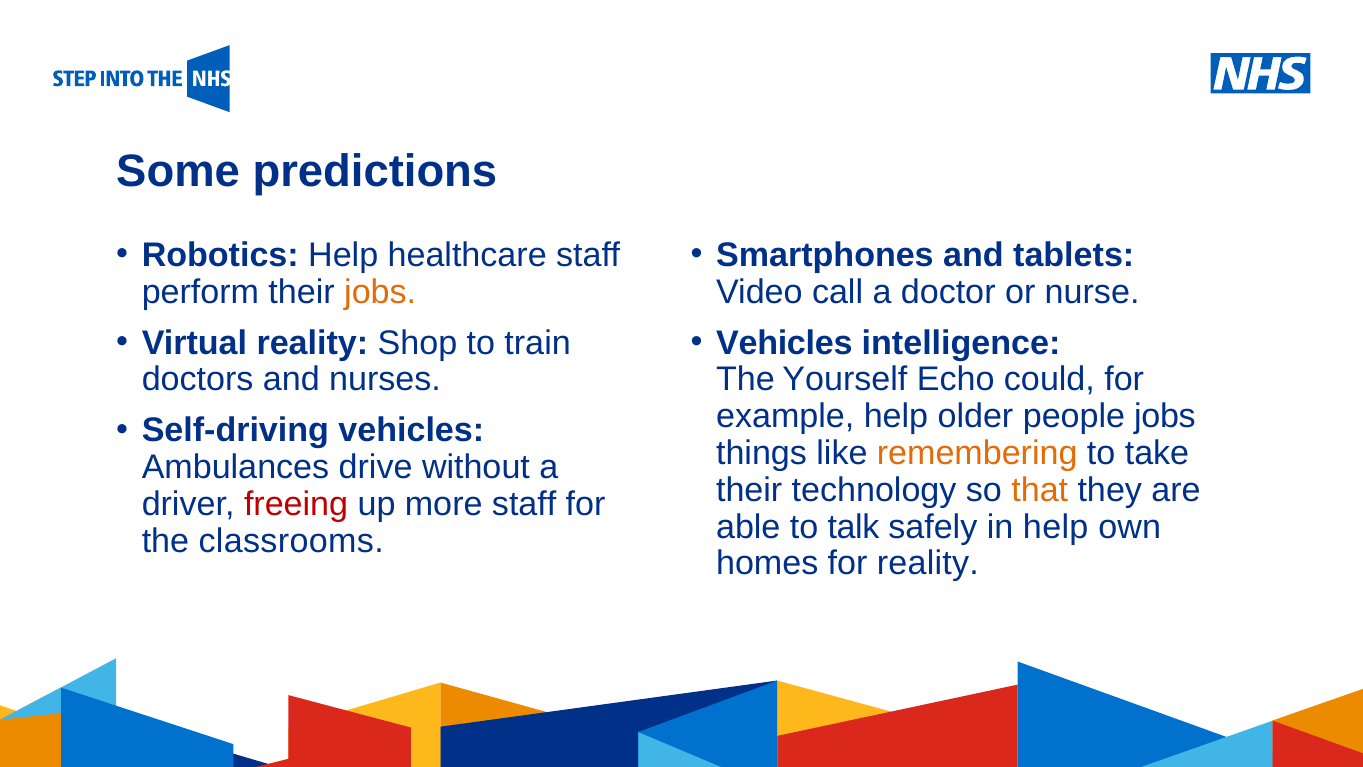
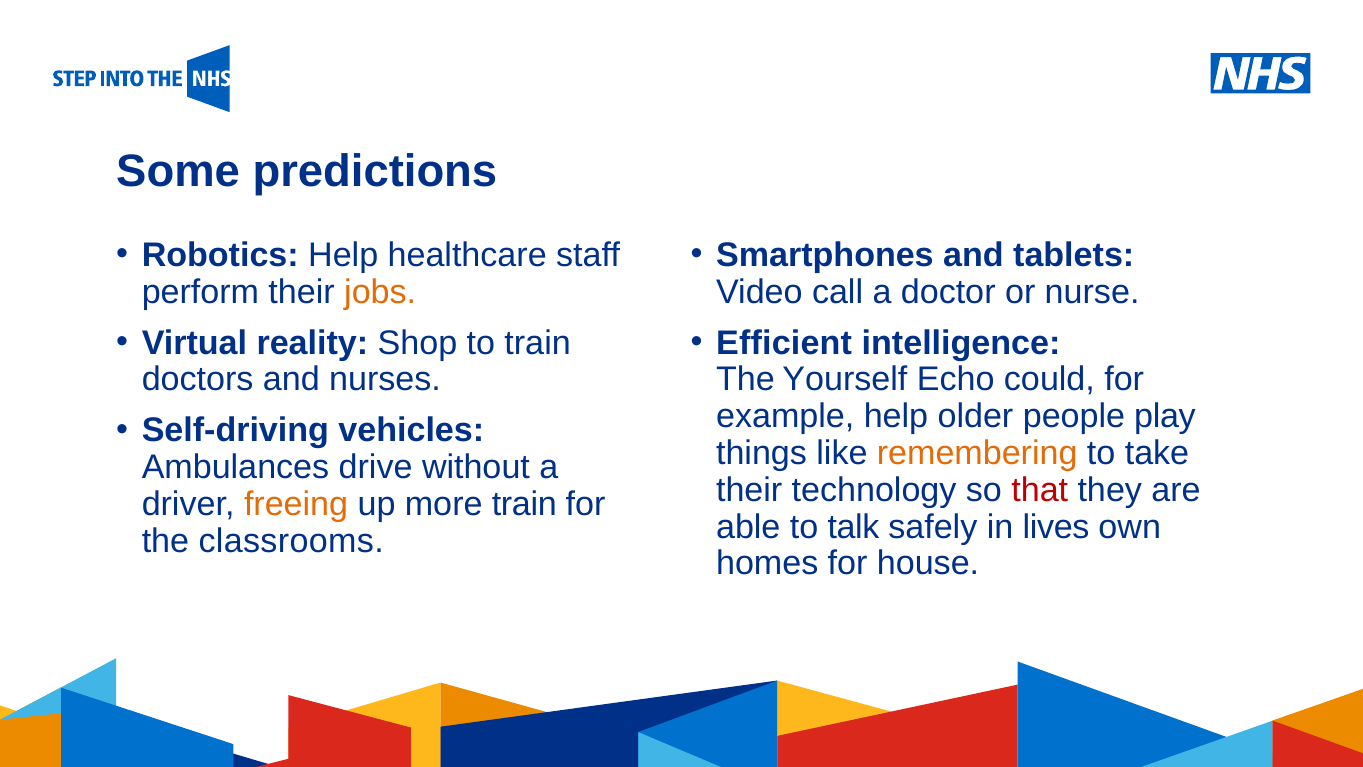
Vehicles at (784, 343): Vehicles -> Efficient
people jobs: jobs -> play
that colour: orange -> red
freeing colour: red -> orange
more staff: staff -> train
in help: help -> lives
for reality: reality -> house
